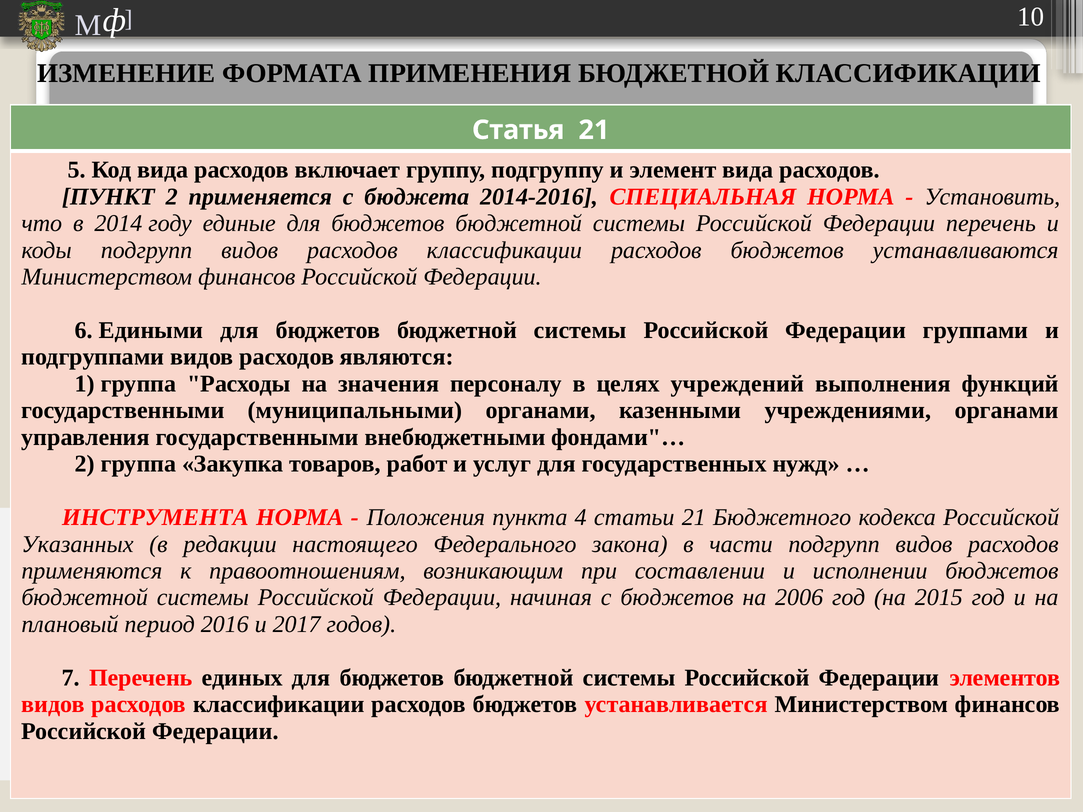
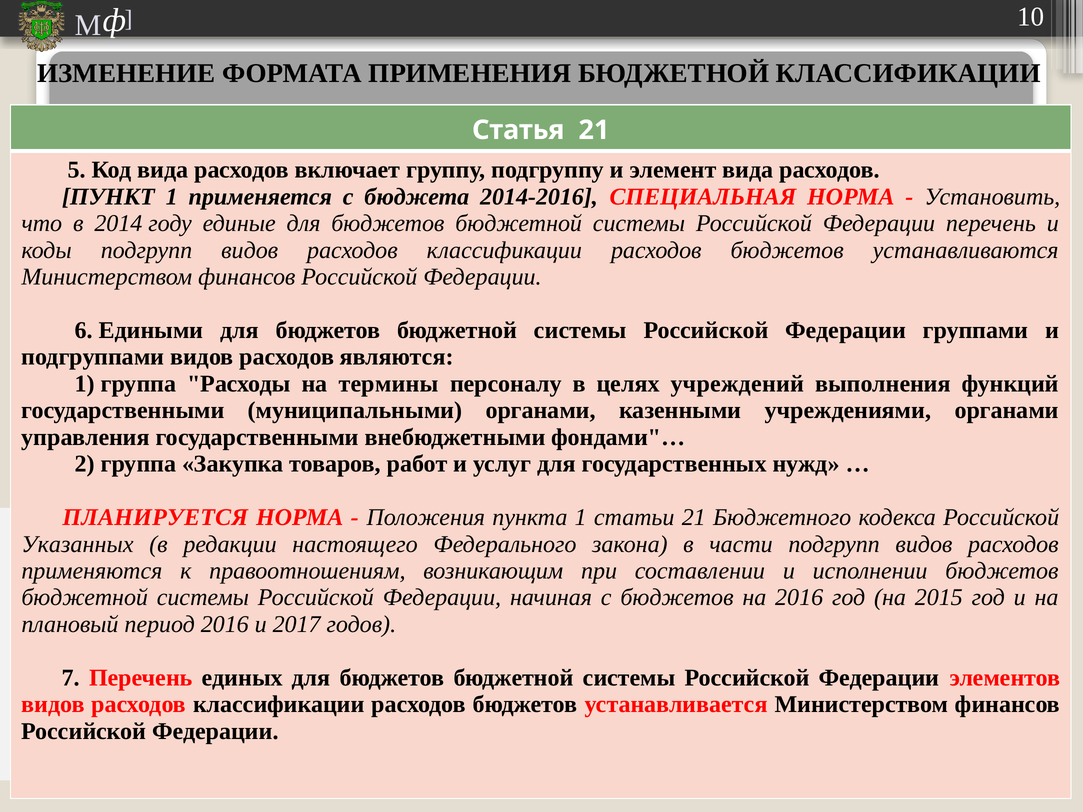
ПУНКТ 2: 2 -> 1
значения: значения -> термины
ИНСТРУМЕНТА: ИНСТРУМЕНТА -> ПЛАНИРУЕТСЯ
пункта 4: 4 -> 1
на 2006: 2006 -> 2016
